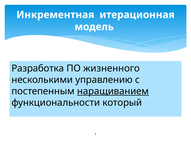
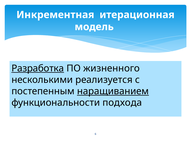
Разработка underline: none -> present
управлению: управлению -> реализуется
который: который -> подхода
